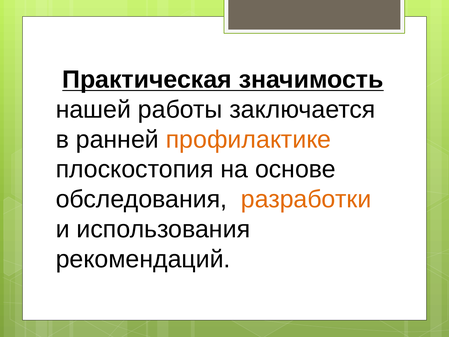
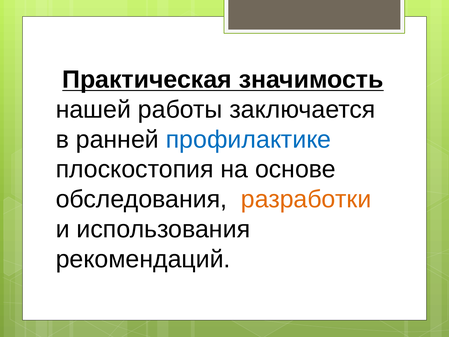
профилактике colour: orange -> blue
